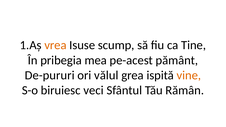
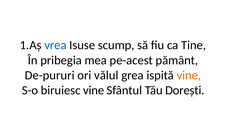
vrea colour: orange -> blue
biruiesc veci: veci -> vine
Rămân: Rămân -> Dorești
